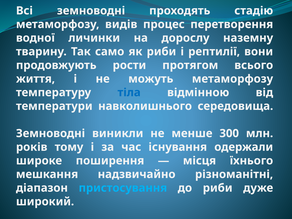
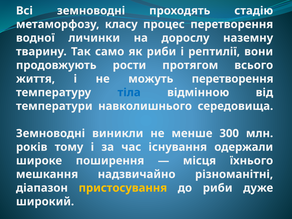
видів: видів -> класу
можуть метаморфозу: метаморфозу -> перетворення
пристосування colour: light blue -> yellow
